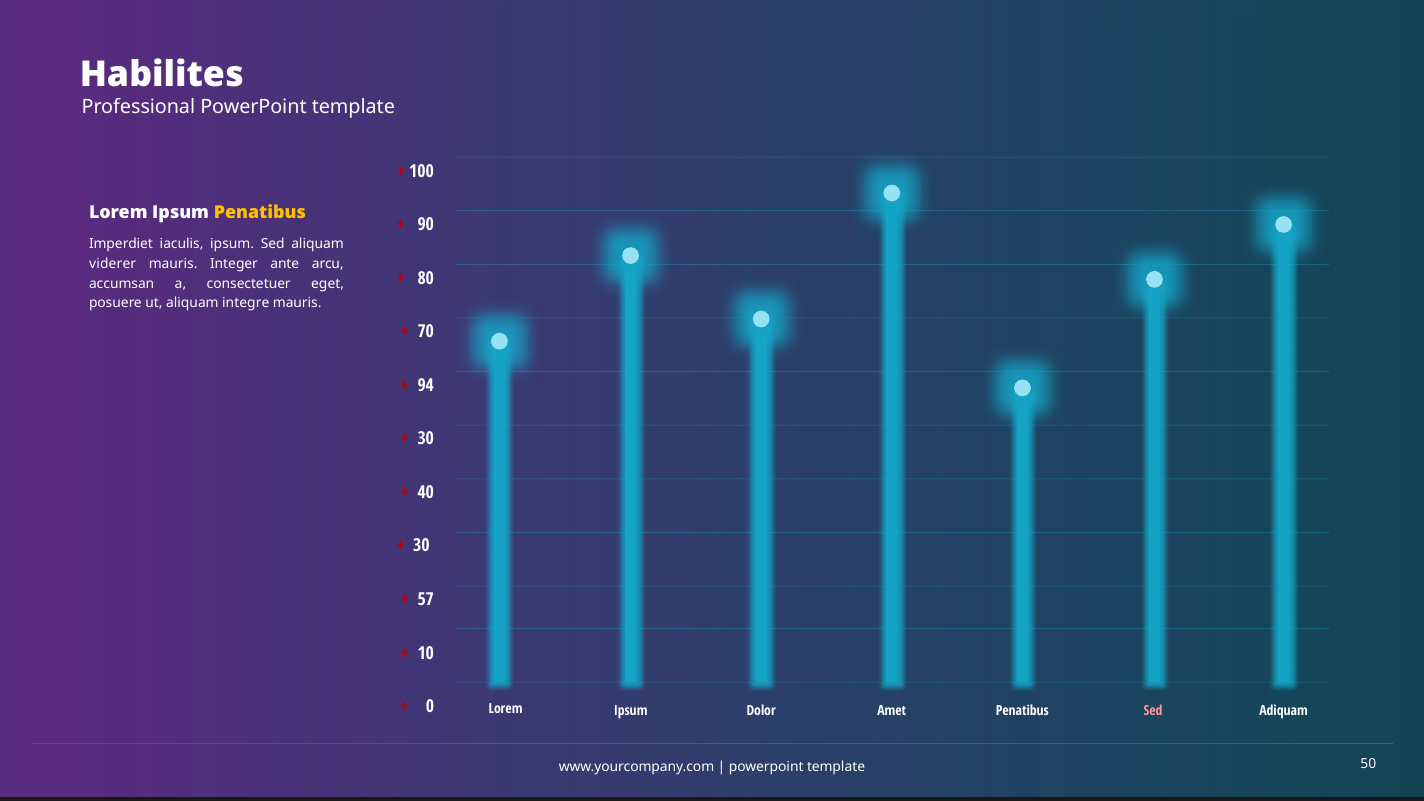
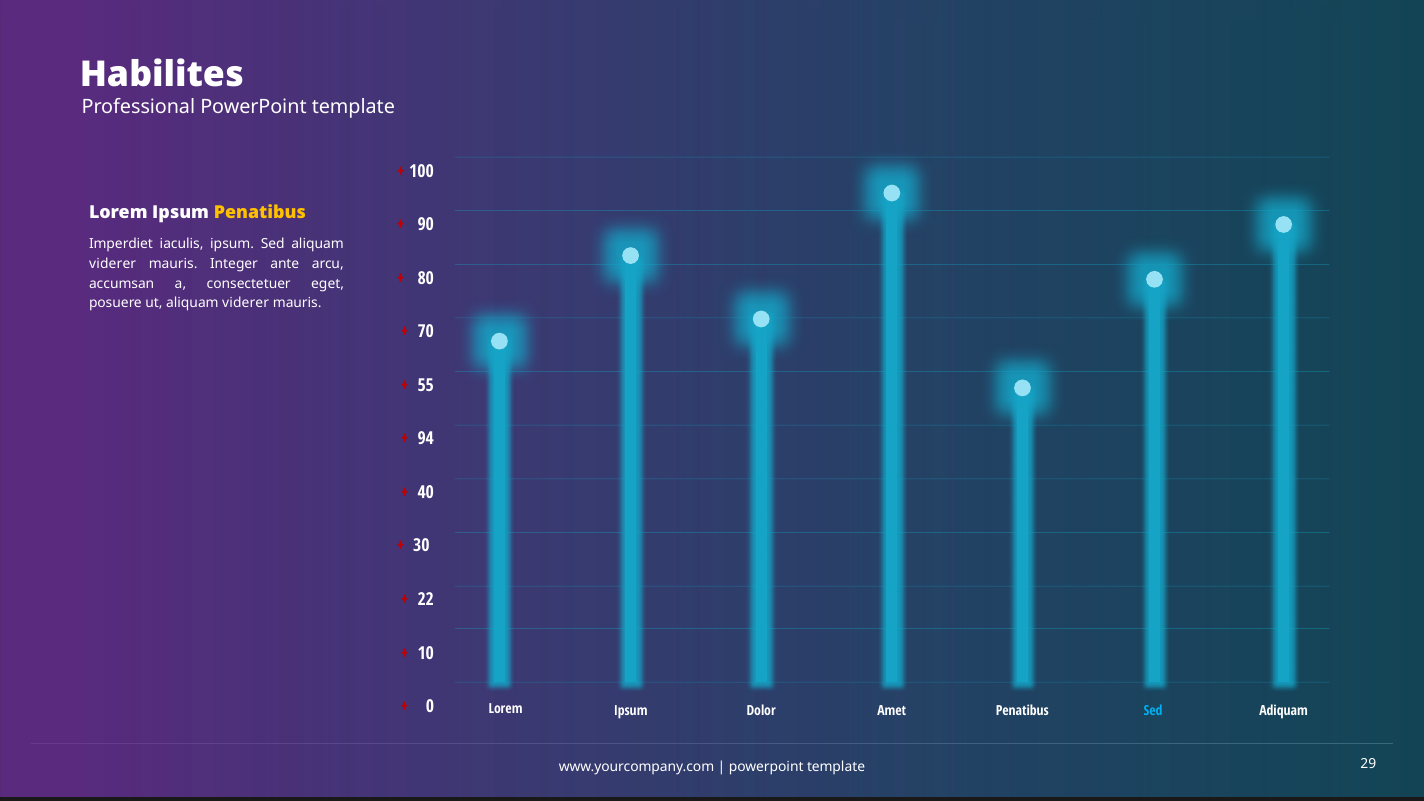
ut aliquam integre: integre -> viderer
94: 94 -> 55
30 at (426, 439): 30 -> 94
57: 57 -> 22
Sed at (1153, 711) colour: pink -> light blue
50: 50 -> 29
